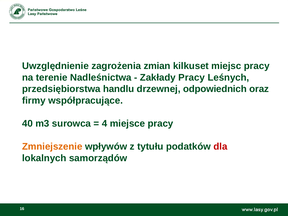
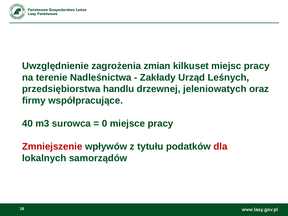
Zakłady Pracy: Pracy -> Urząd
odpowiednich: odpowiednich -> jeleniowatych
4: 4 -> 0
Zmniejszenie colour: orange -> red
